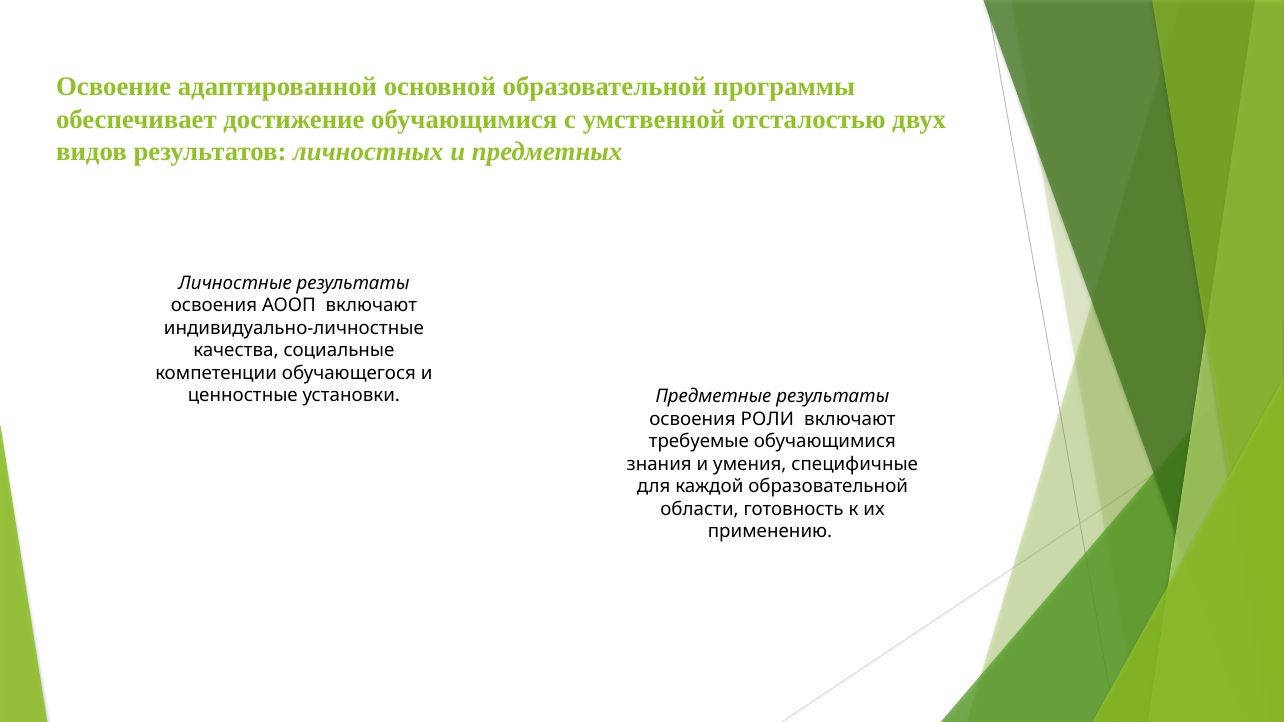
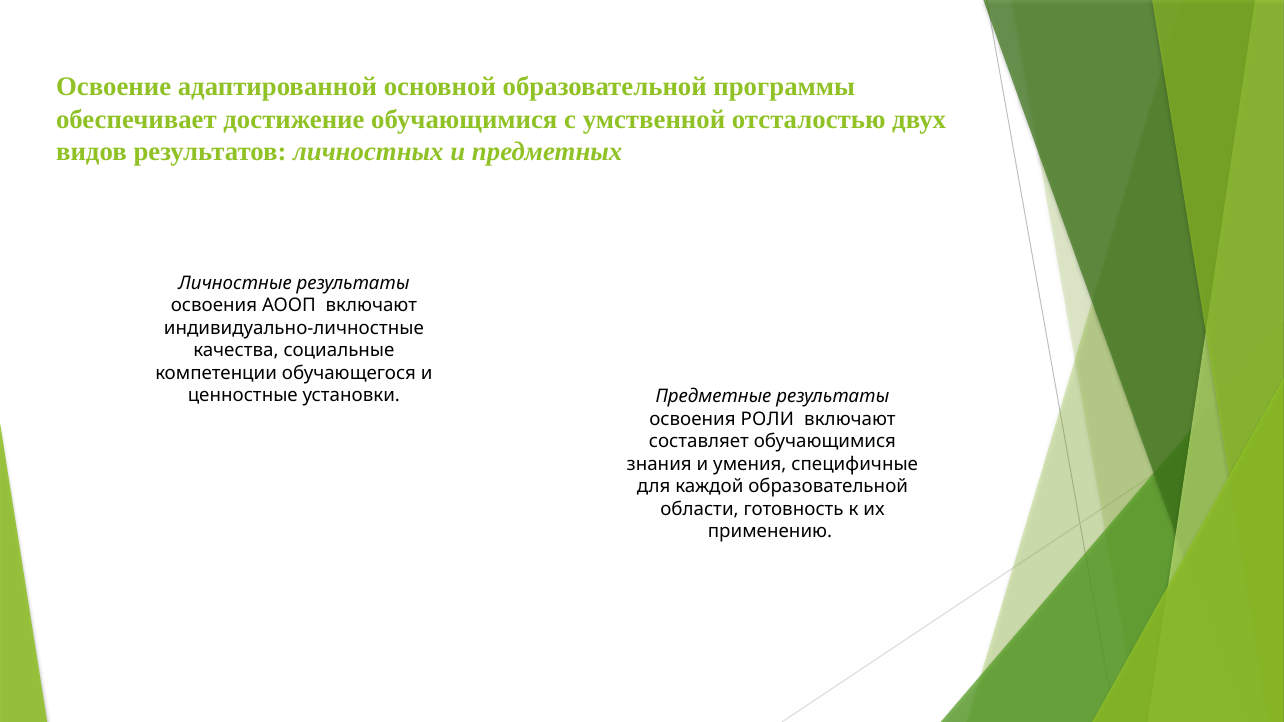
требуемые: требуемые -> составляет
